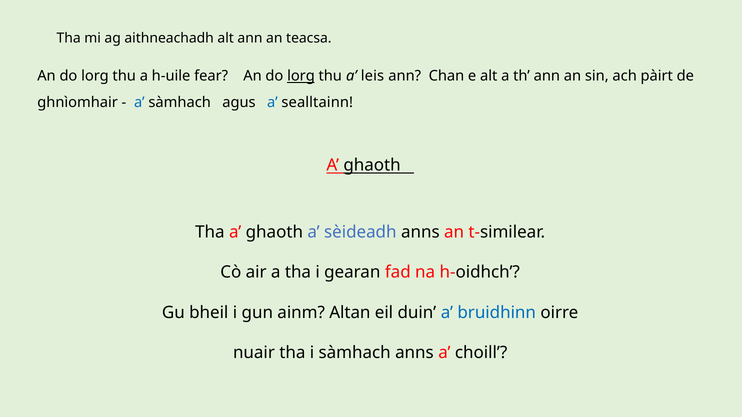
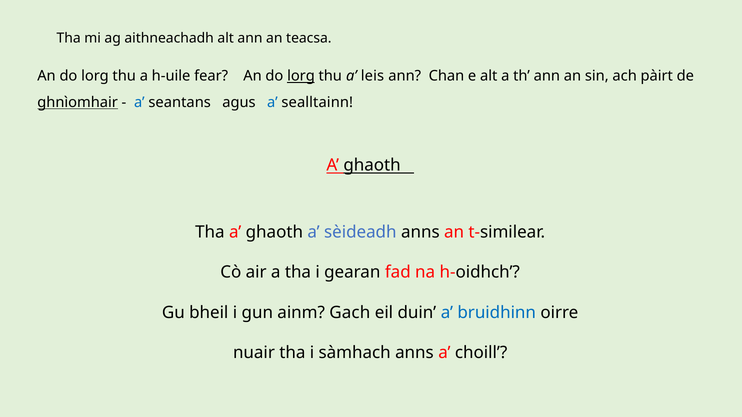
ghnìomhair underline: none -> present
a sàmhach: sàmhach -> seantans
Altan: Altan -> Gach
